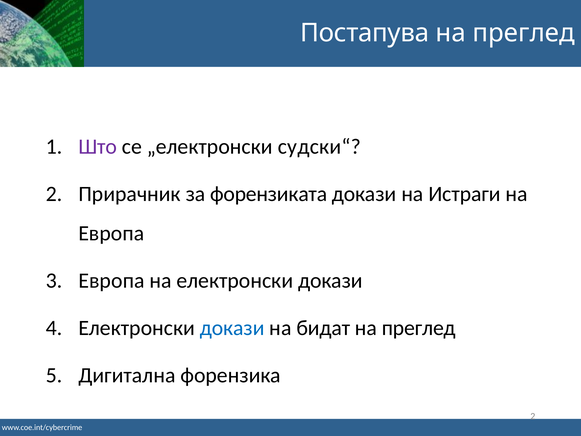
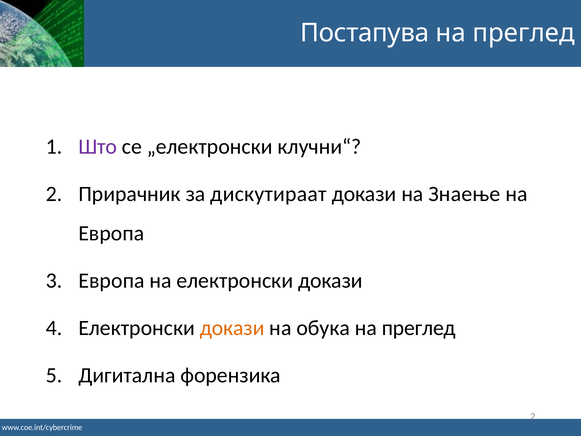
судски“: судски“ -> клучни“
форензиката: форензиката -> дискутираат
Истраги: Истраги -> Знаење
докази at (232, 328) colour: blue -> orange
бидат: бидат -> обука
